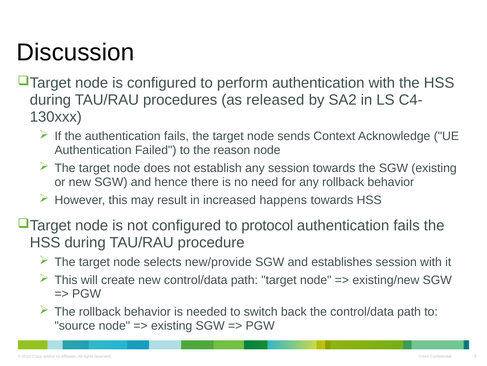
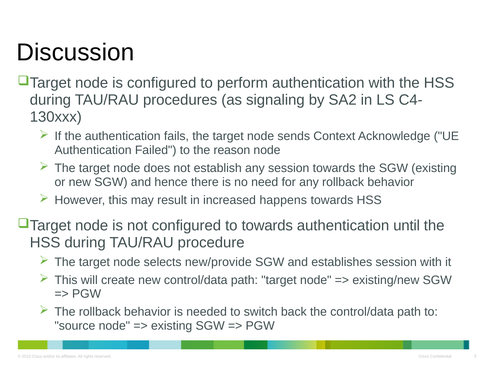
released: released -> signaling
to protocol: protocol -> towards
fails at (407, 225): fails -> until
